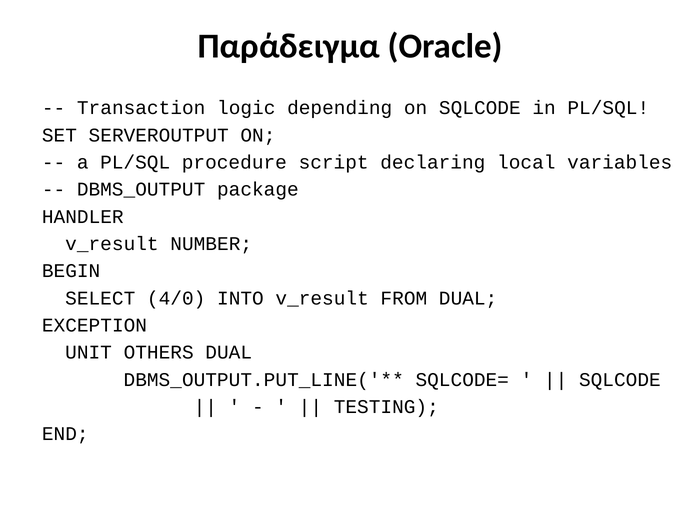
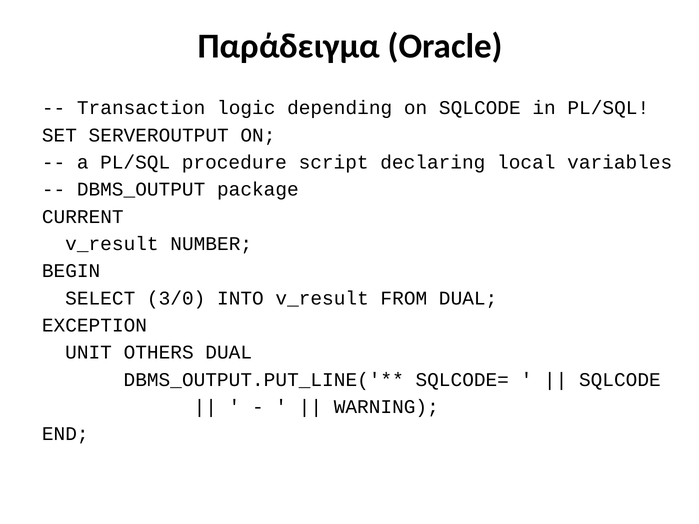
HANDLER: HANDLER -> CURRENT
4/0: 4/0 -> 3/0
TESTING: TESTING -> WARNING
